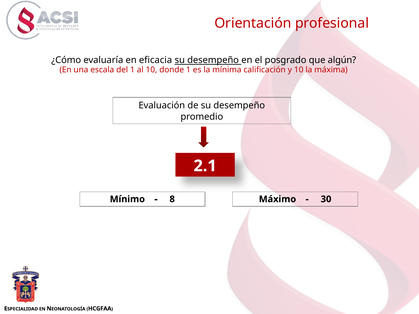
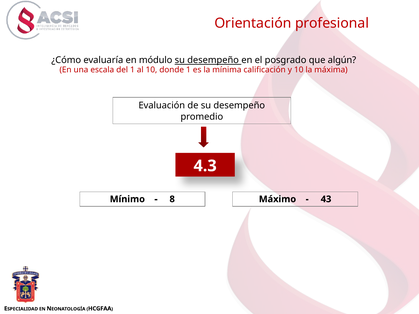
eficacia: eficacia -> módulo
2.1: 2.1 -> 4.3
30: 30 -> 43
